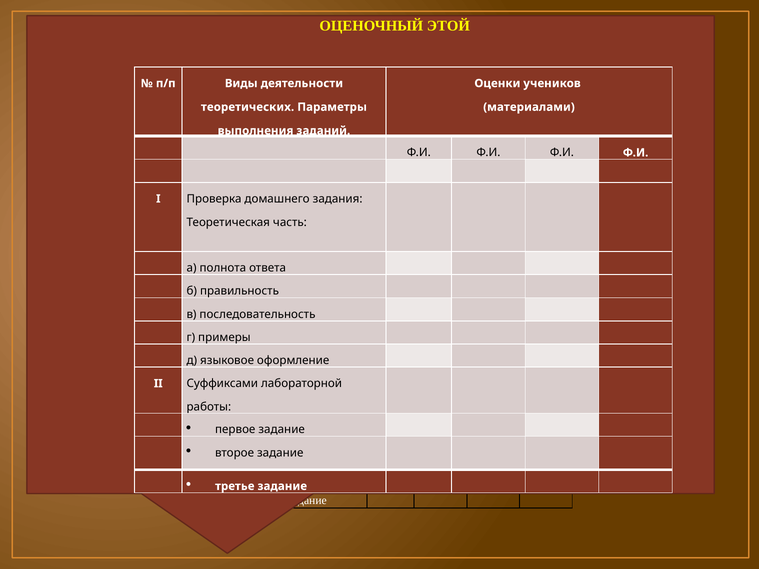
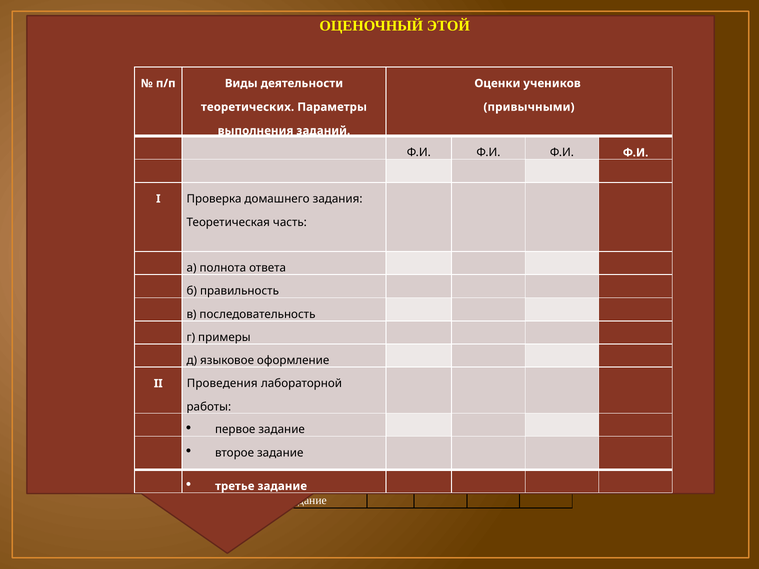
материалами: материалами -> привычными
Суффиксами: Суффиксами -> Проведения
